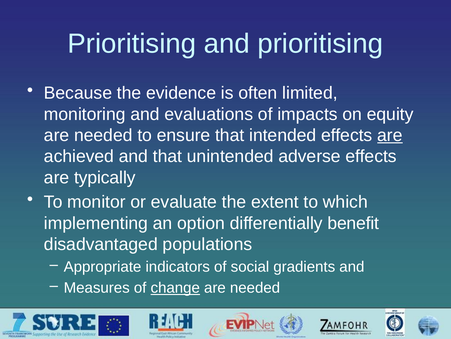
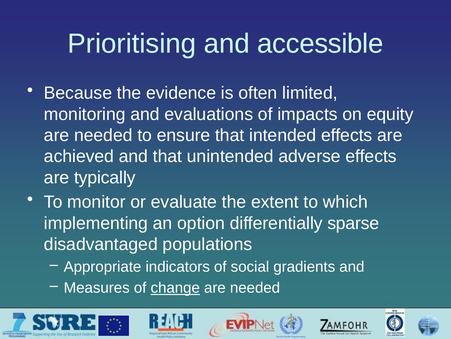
and prioritising: prioritising -> accessible
are at (390, 135) underline: present -> none
benefit: benefit -> sparse
